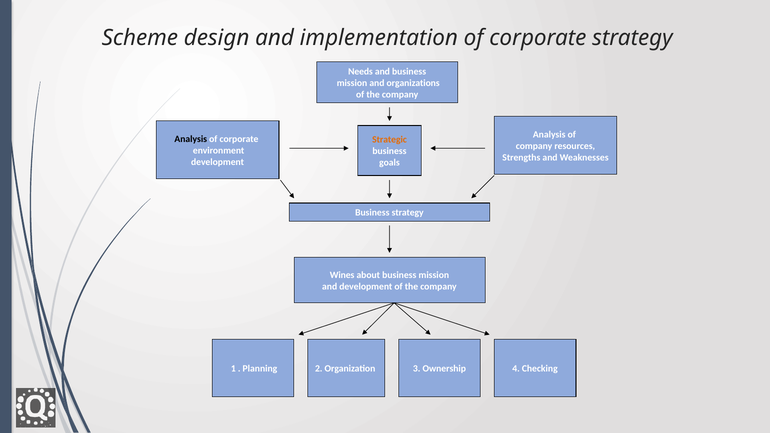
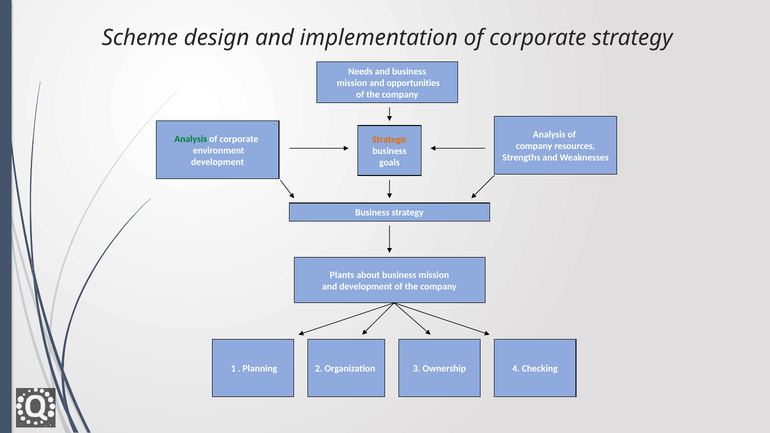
organizations: organizations -> opportunities
Analysis at (191, 139) colour: black -> green
Wines: Wines -> Plants
